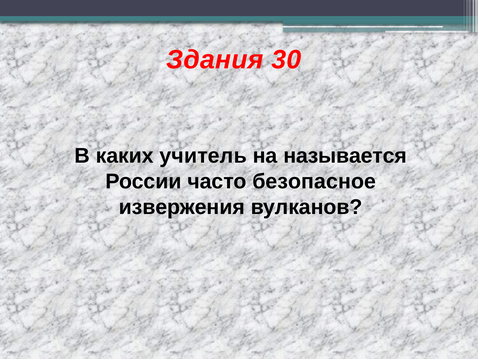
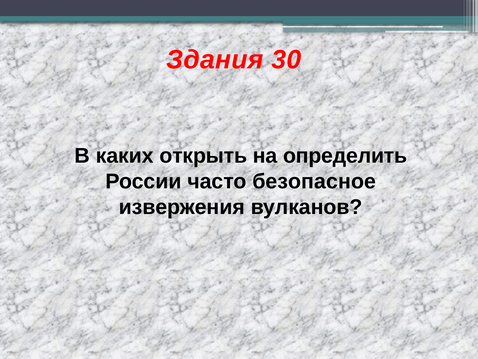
учитель: учитель -> открыть
называется: называется -> определить
